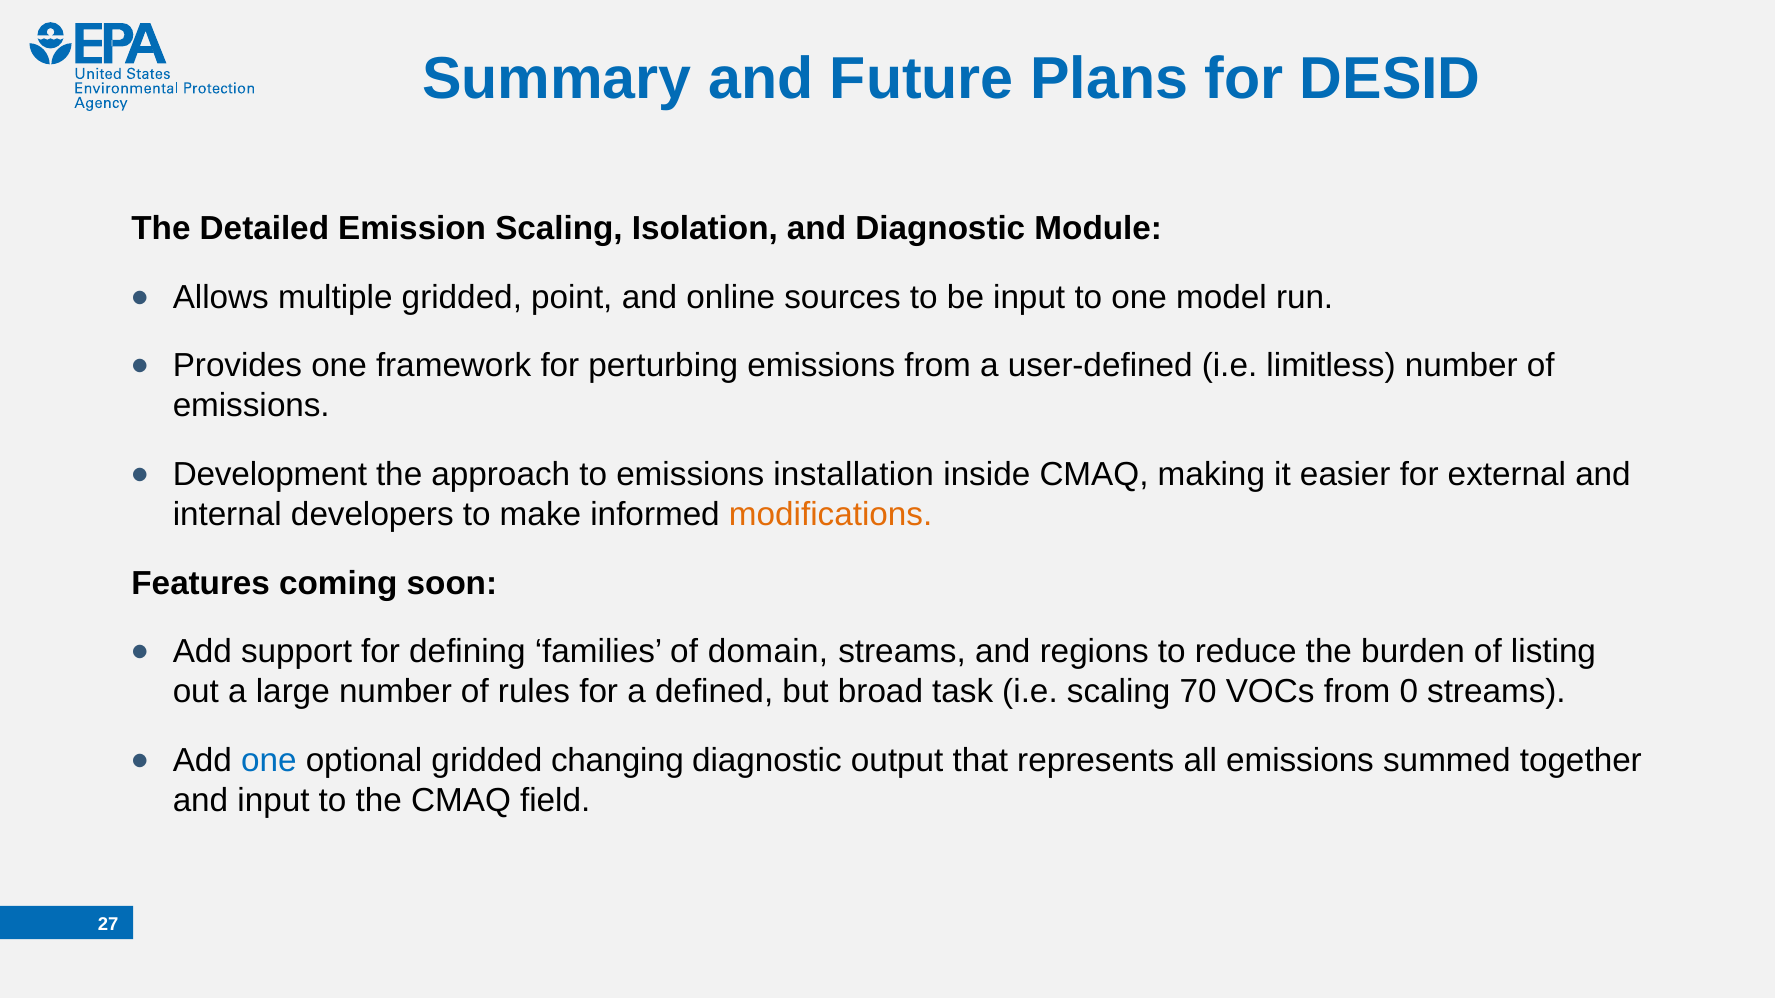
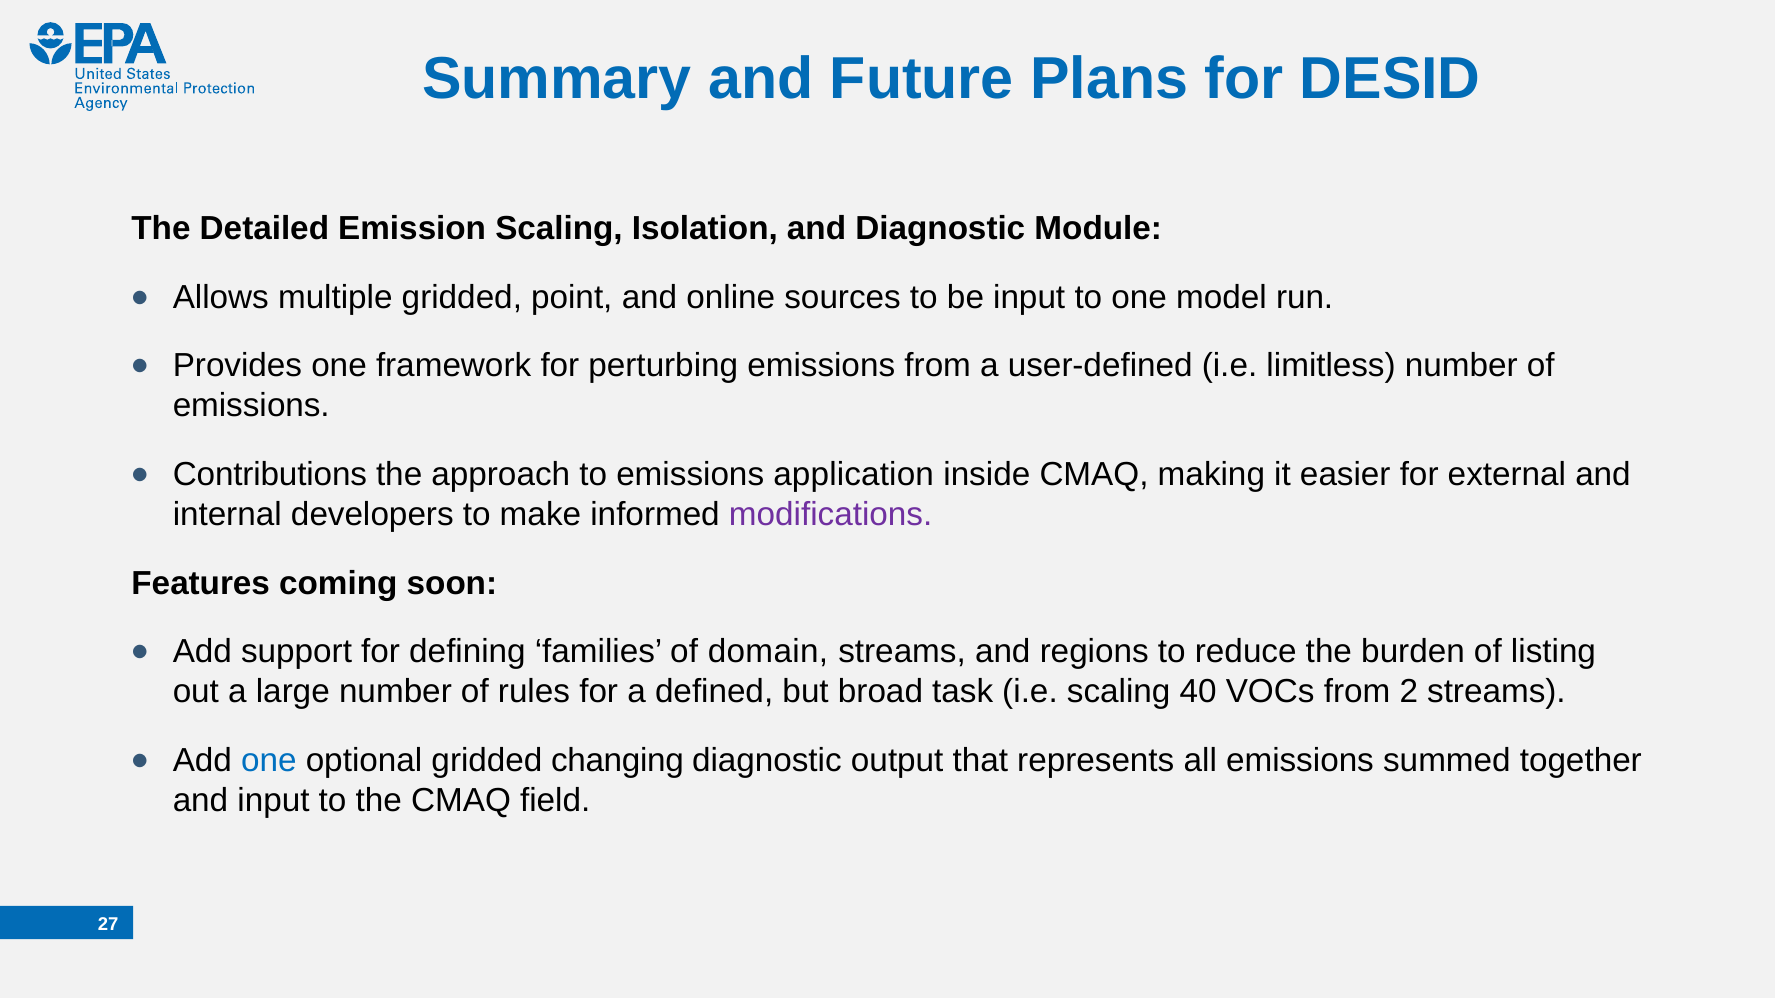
Development: Development -> Contributions
installation: installation -> application
modifications colour: orange -> purple
70: 70 -> 40
0: 0 -> 2
